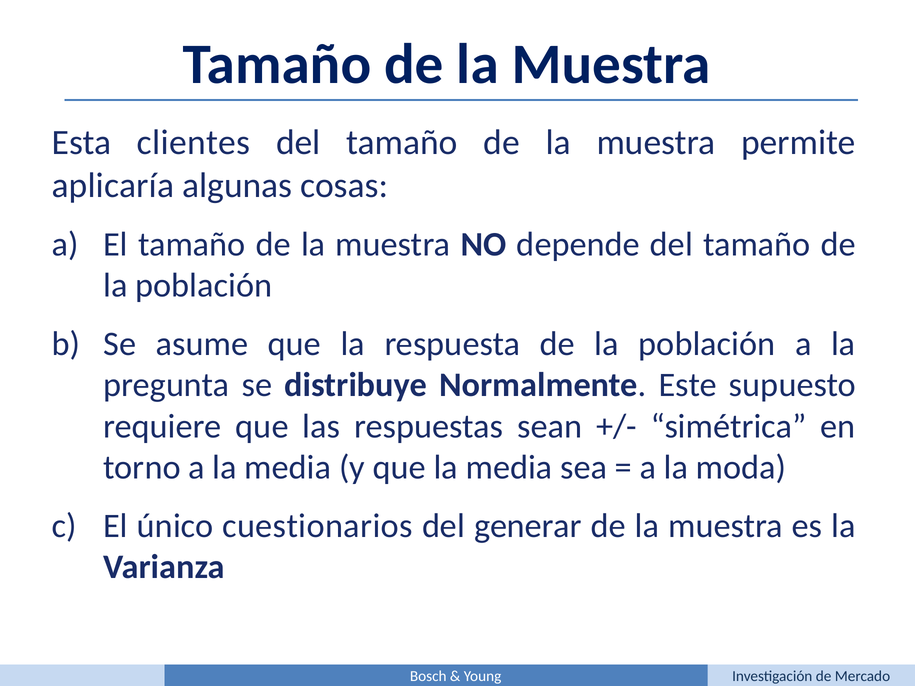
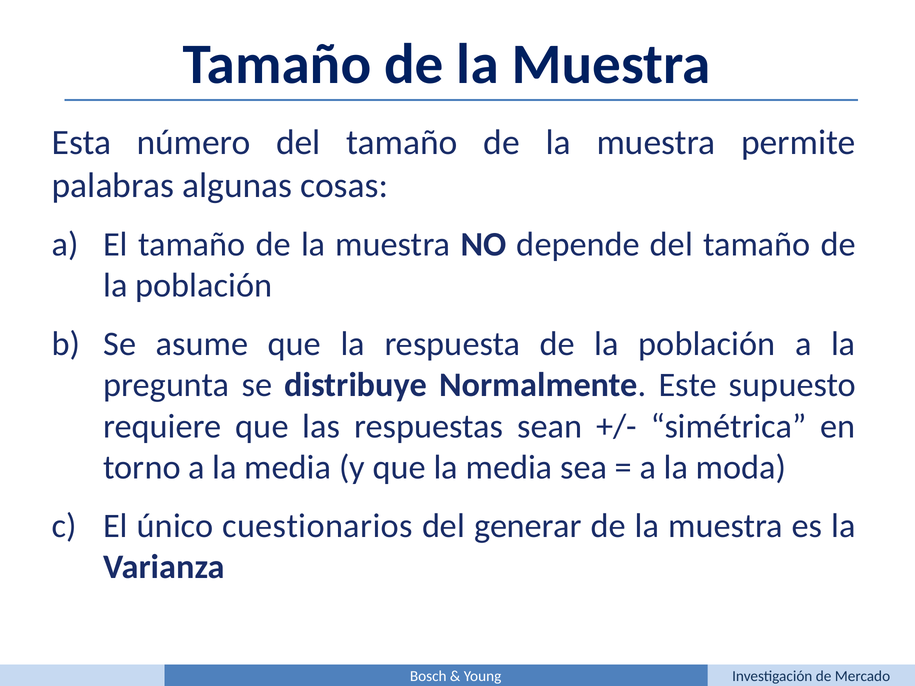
clientes: clientes -> número
aplicaría: aplicaría -> palabras
